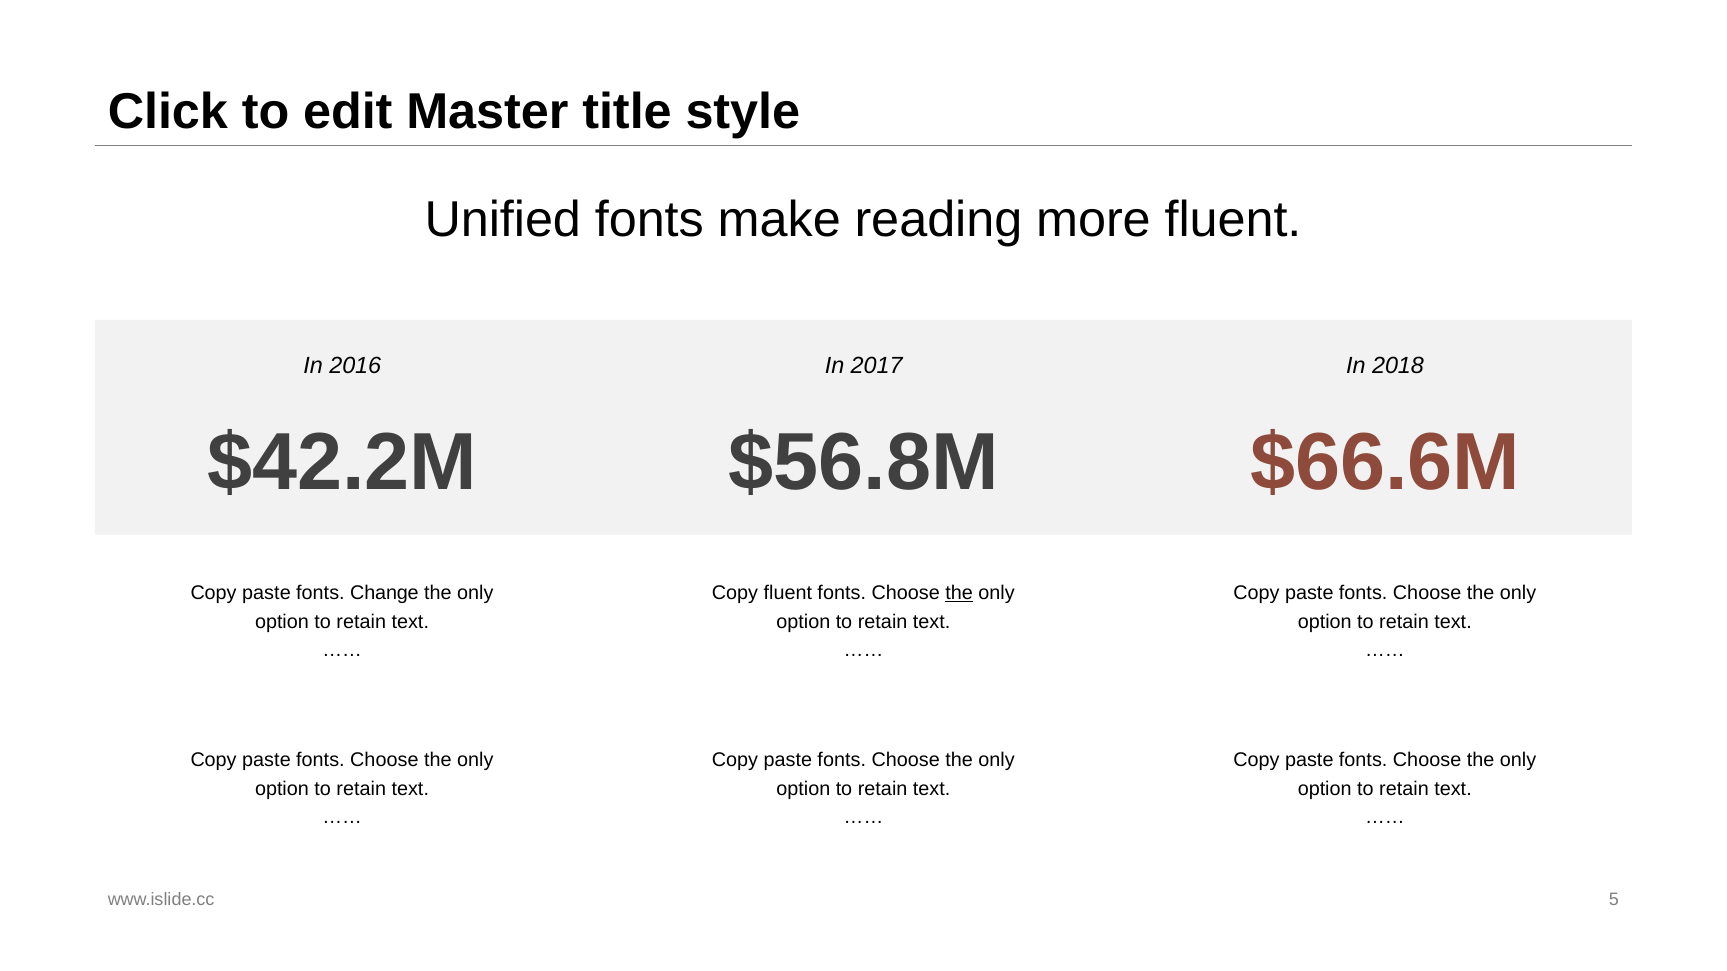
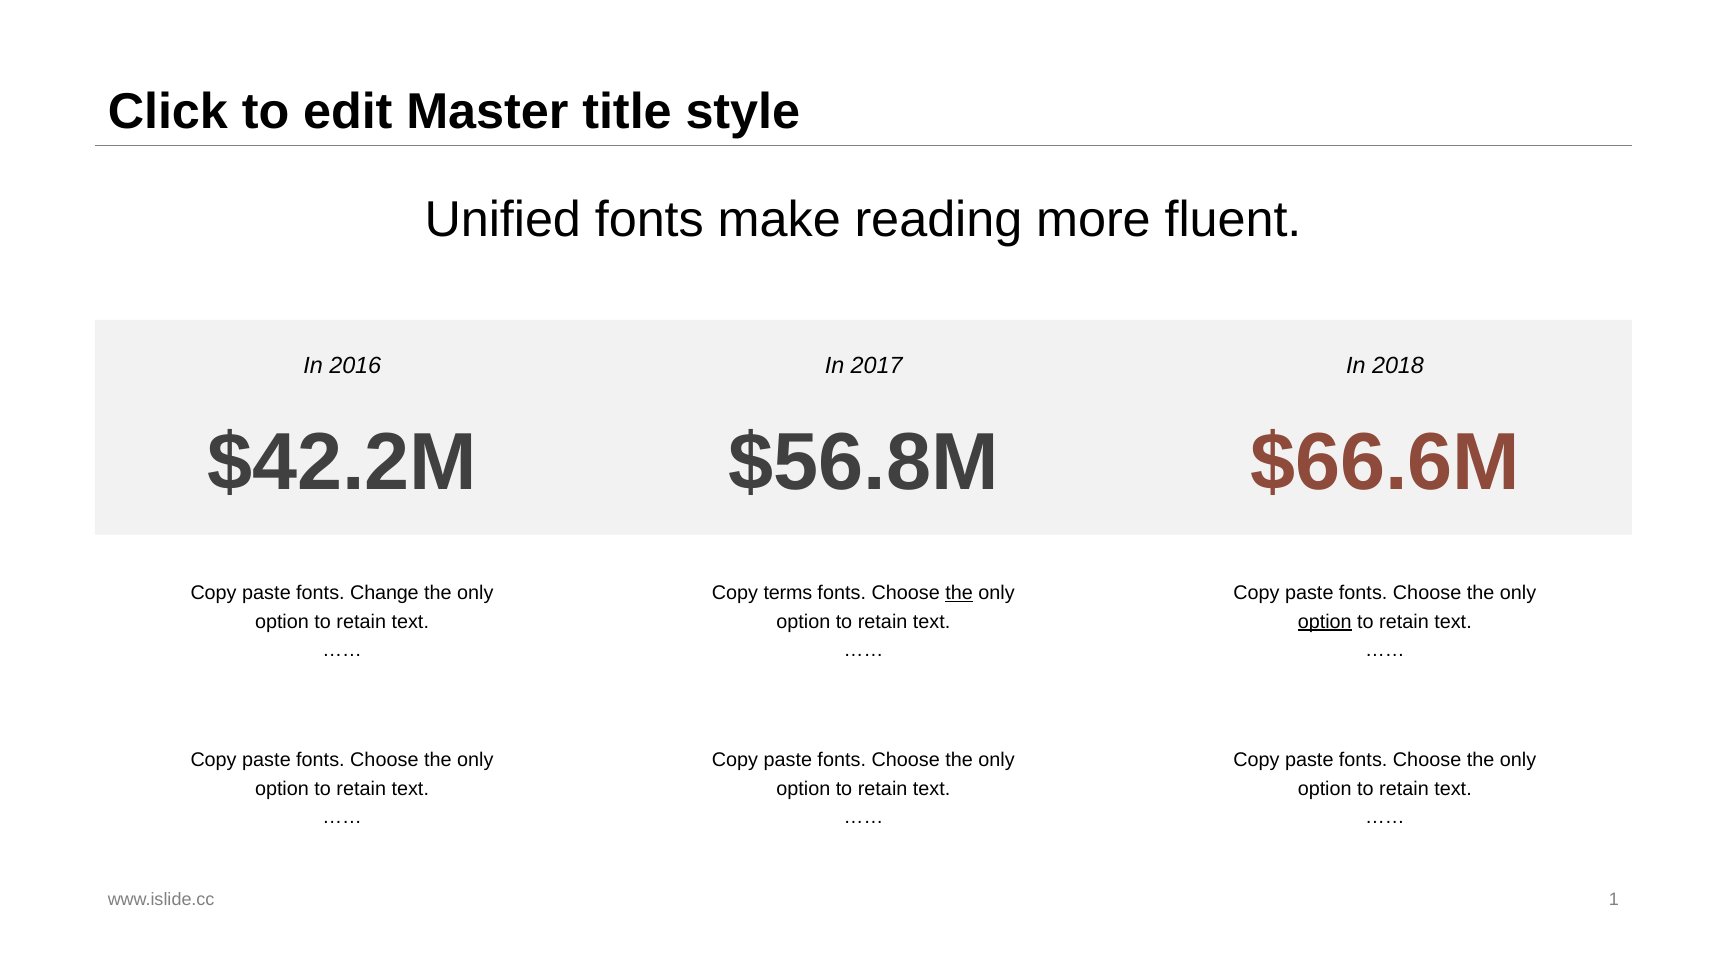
Copy fluent: fluent -> terms
option at (1325, 622) underline: none -> present
5: 5 -> 1
